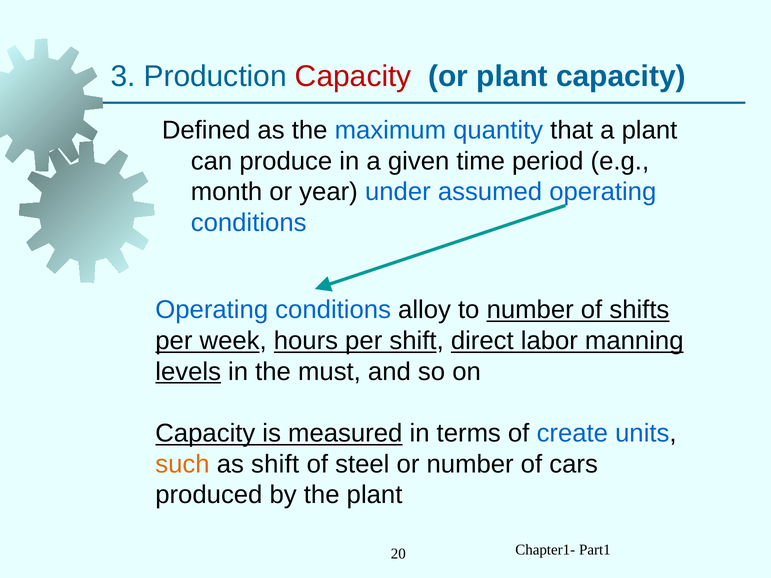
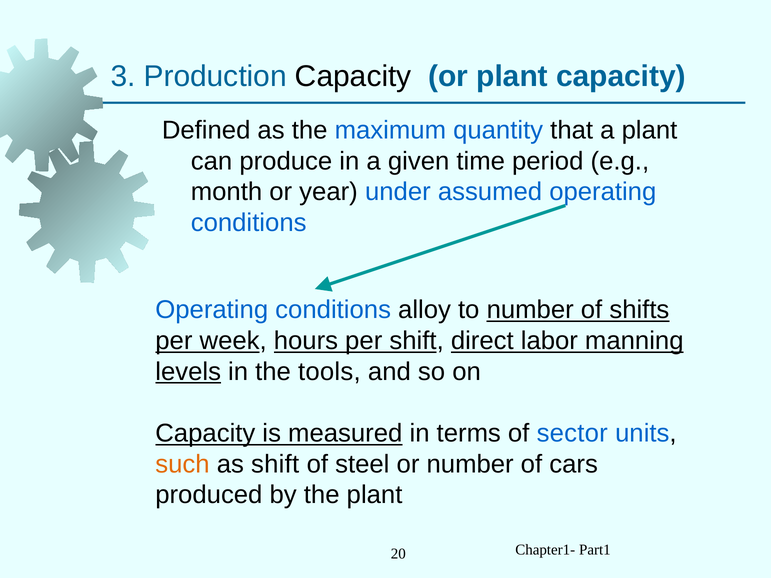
Capacity at (353, 77) colour: red -> black
must: must -> tools
create: create -> sector
